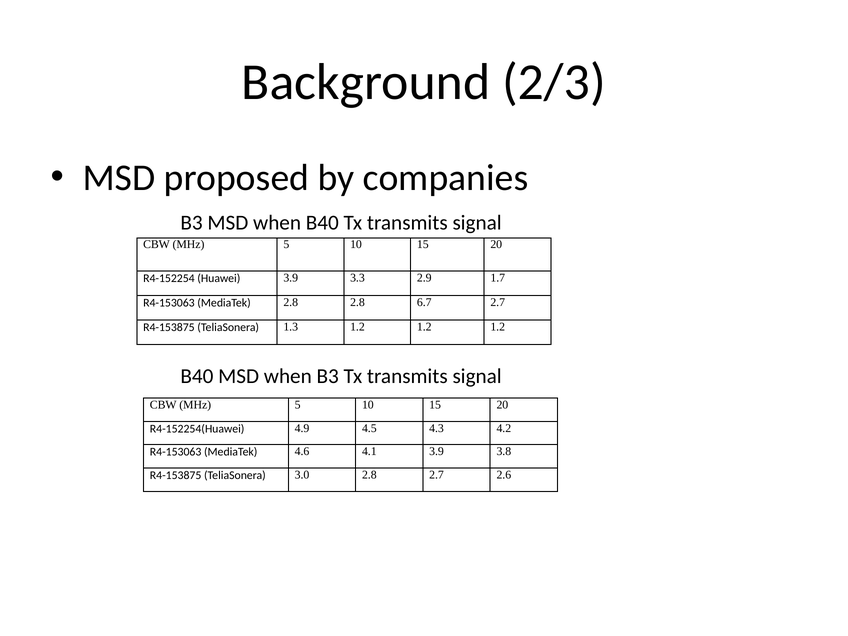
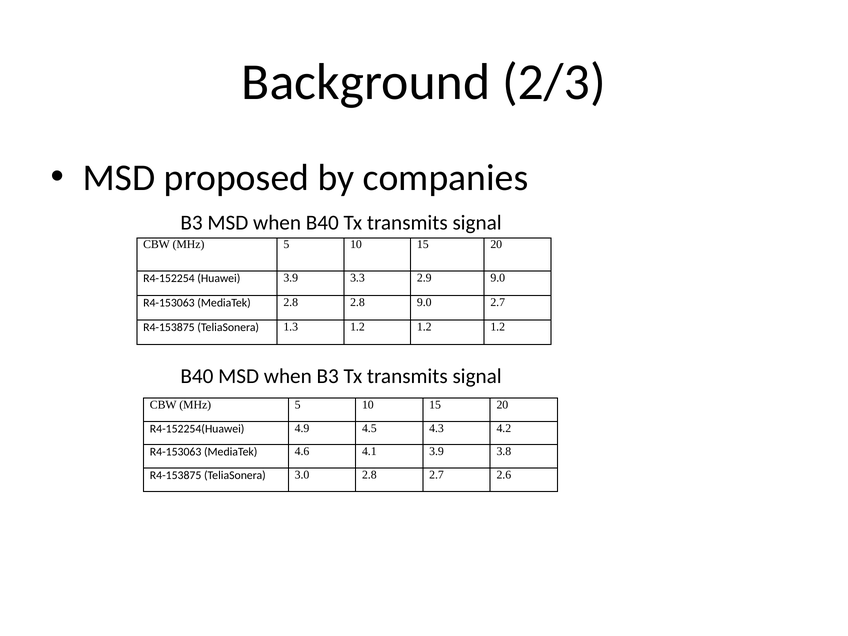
2.9 1.7: 1.7 -> 9.0
2.8 6.7: 6.7 -> 9.0
